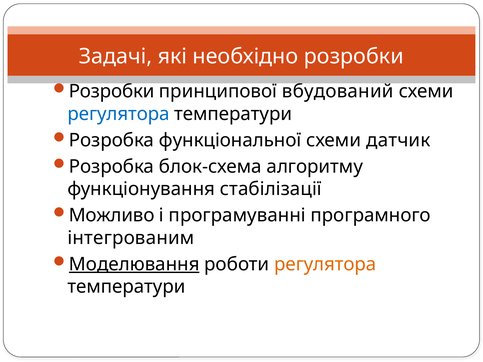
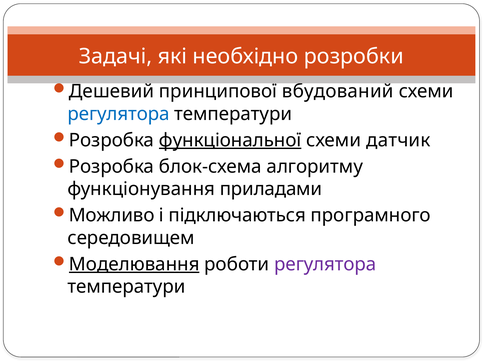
Розробки at (112, 91): Розробки -> Дешевий
функціональної underline: none -> present
стабілізації: стабілізації -> приладами
програмуванні: програмуванні -> підключаються
інтегрованим: інтегрованим -> середовищем
регулятора at (325, 264) colour: orange -> purple
